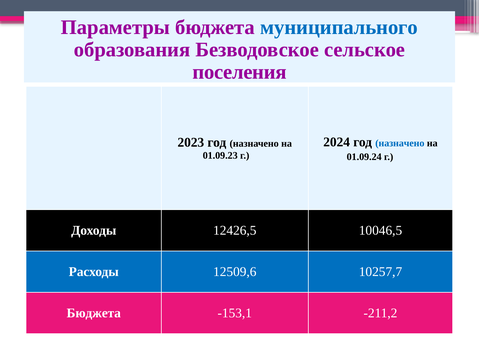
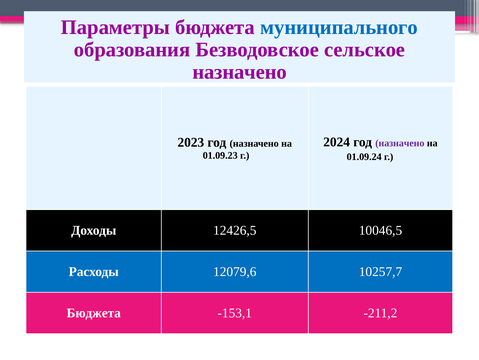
поселения at (240, 72): поселения -> назначено
назначено at (400, 143) colour: blue -> purple
12509,6: 12509,6 -> 12079,6
